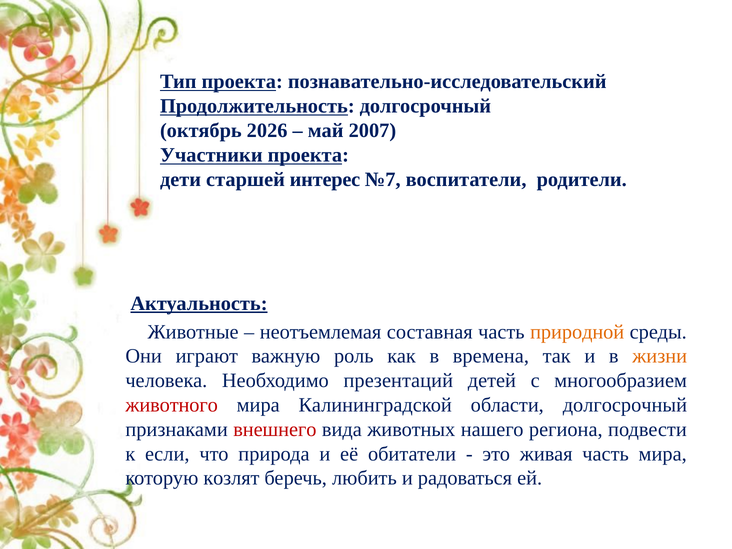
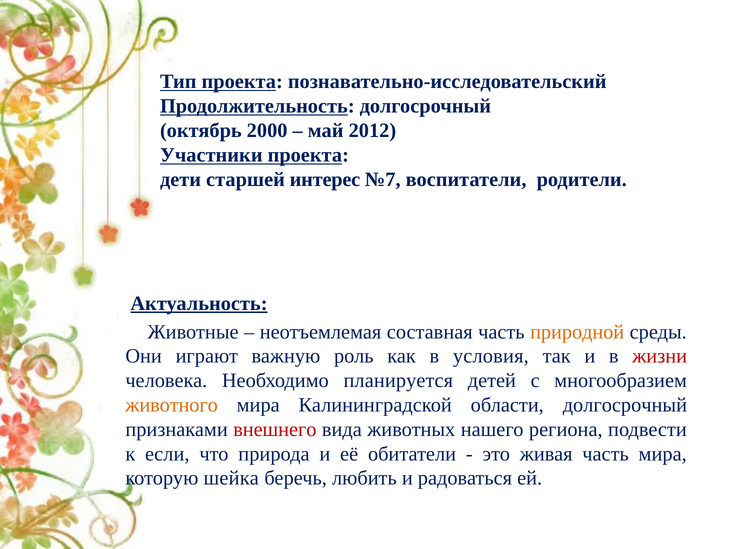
2026: 2026 -> 2000
2007: 2007 -> 2012
времена: времена -> условия
жизни colour: orange -> red
презентаций: презентаций -> планируется
животного colour: red -> orange
козлят: козлят -> шейка
